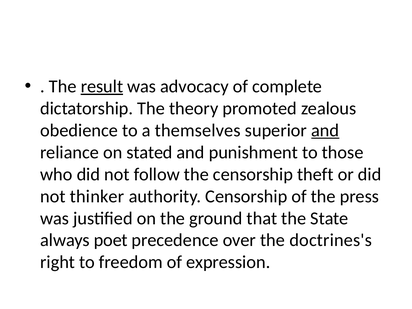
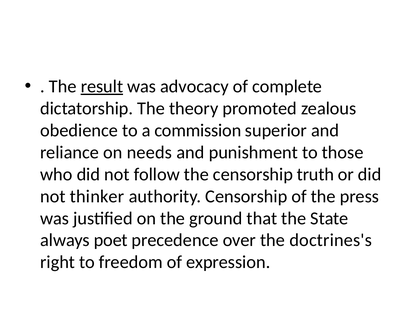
themselves: themselves -> commission
and at (325, 130) underline: present -> none
stated: stated -> needs
theft: theft -> truth
